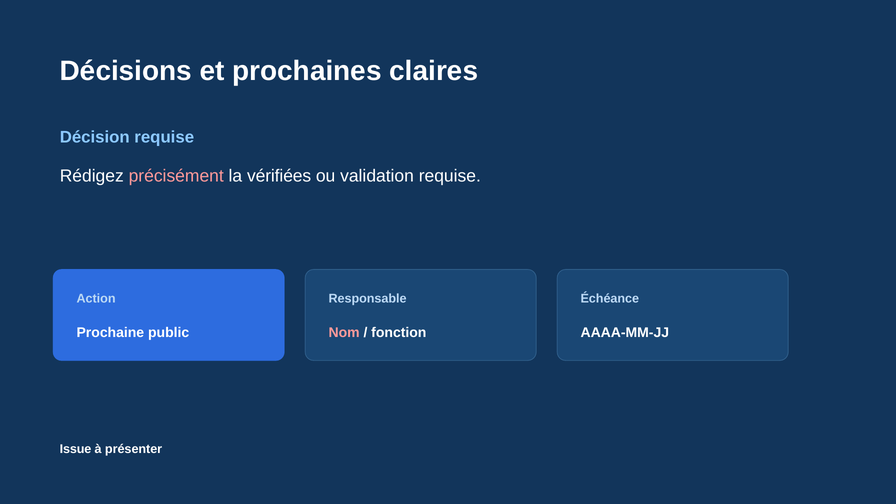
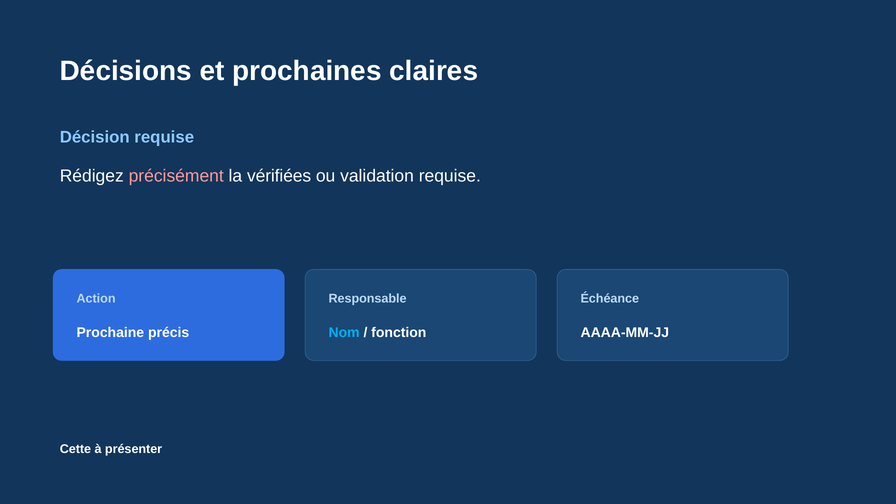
public: public -> précis
Nom colour: pink -> light blue
Issue: Issue -> Cette
